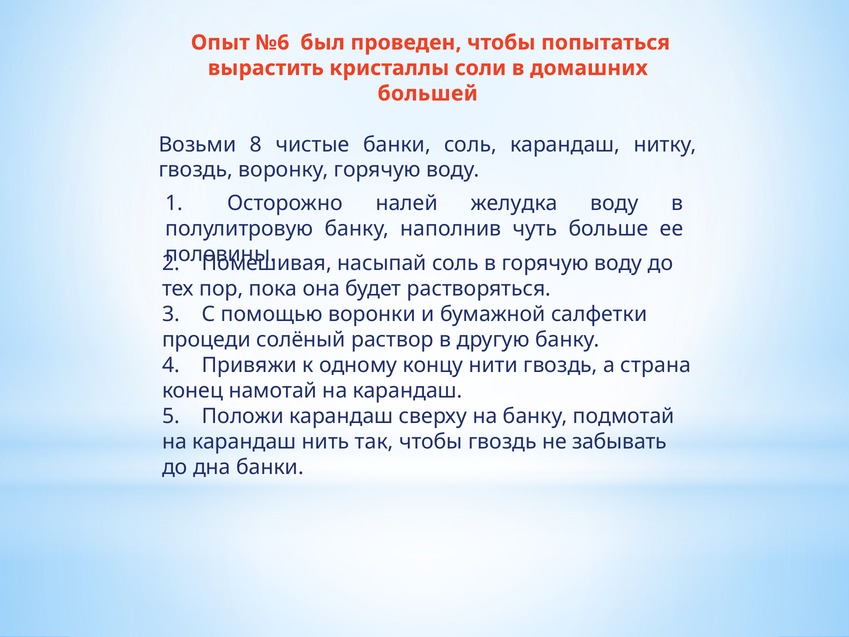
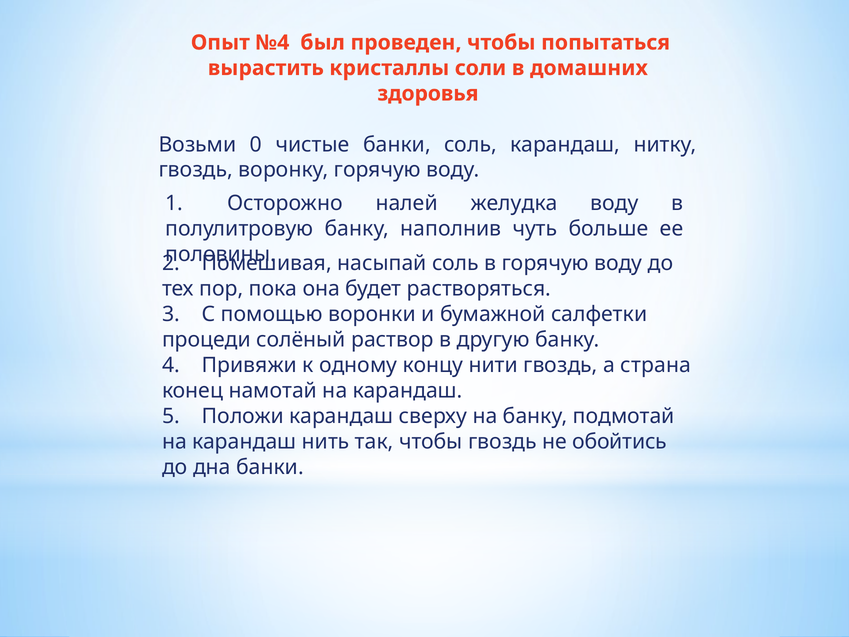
№6: №6 -> №4
большей: большей -> здоровья
8: 8 -> 0
забывать: забывать -> обойтись
